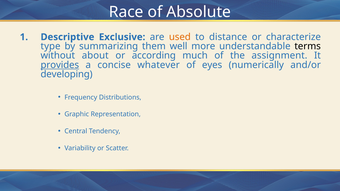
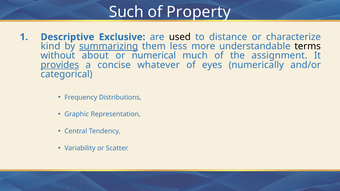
Race: Race -> Such
Absolute: Absolute -> Property
used colour: orange -> black
type: type -> kind
summarizing underline: none -> present
well: well -> less
according: according -> numerical
developing: developing -> categorical
